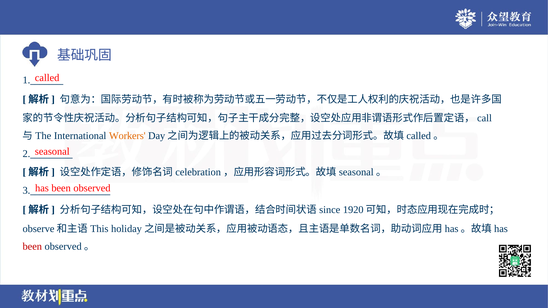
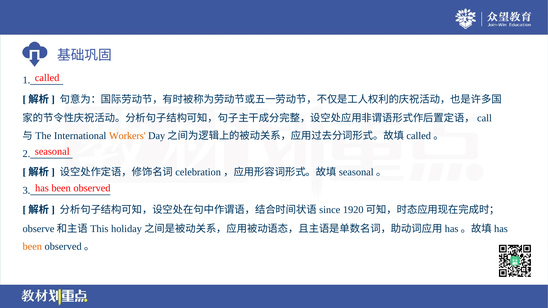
been at (32, 247) colour: red -> orange
